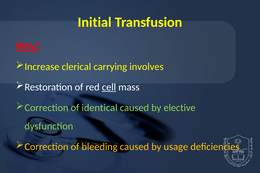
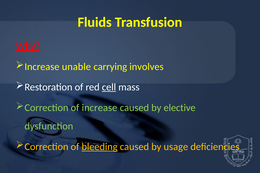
Initial: Initial -> Fluids
clerical: clerical -> unable
of identical: identical -> increase
bleeding underline: none -> present
